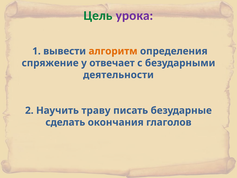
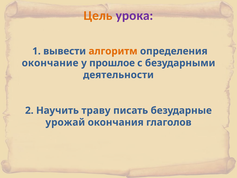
Цель colour: green -> orange
спряжение: спряжение -> окончание
отвечает: отвечает -> прошлое
сделать: сделать -> урожай
